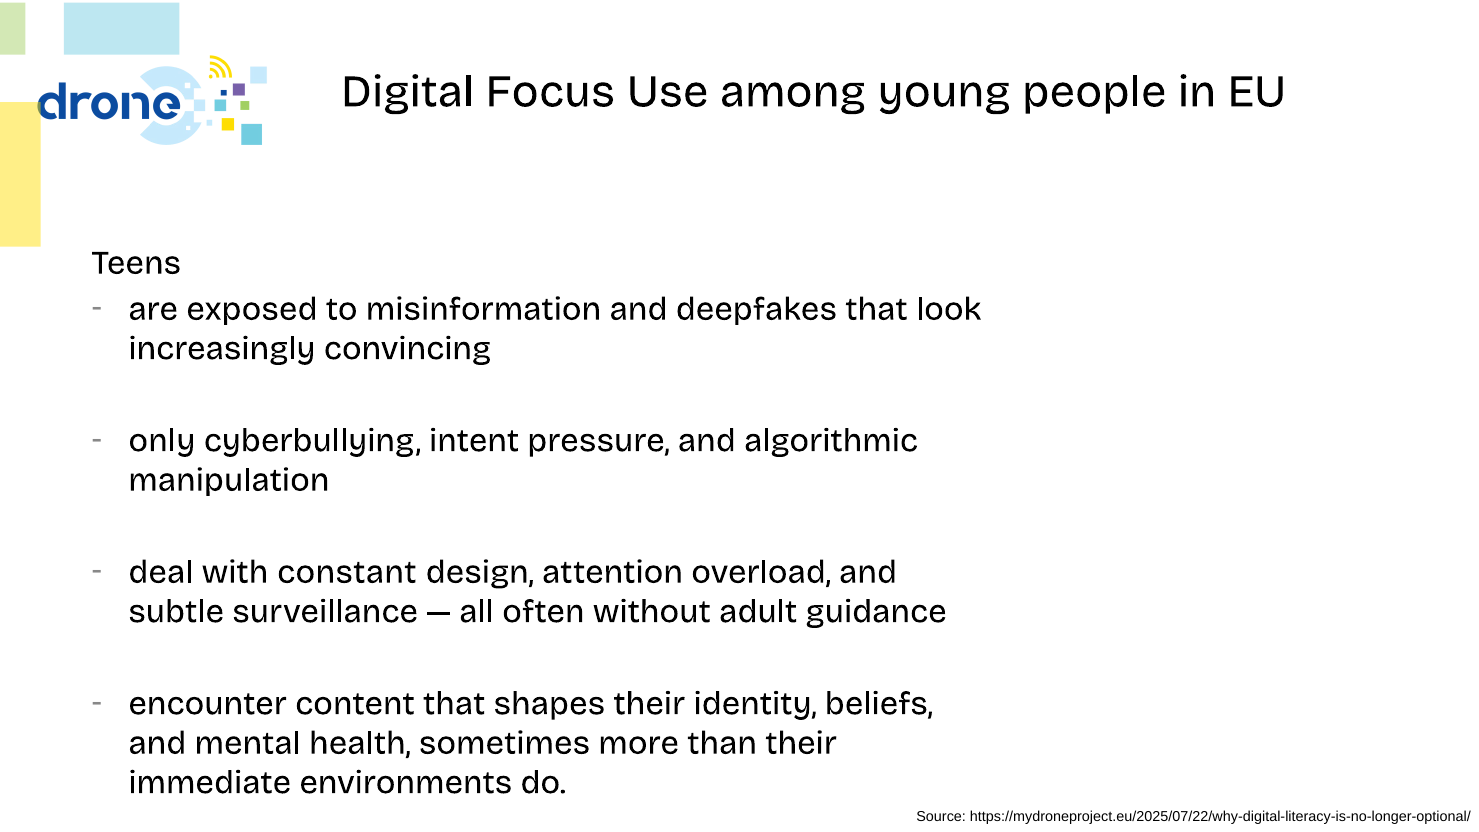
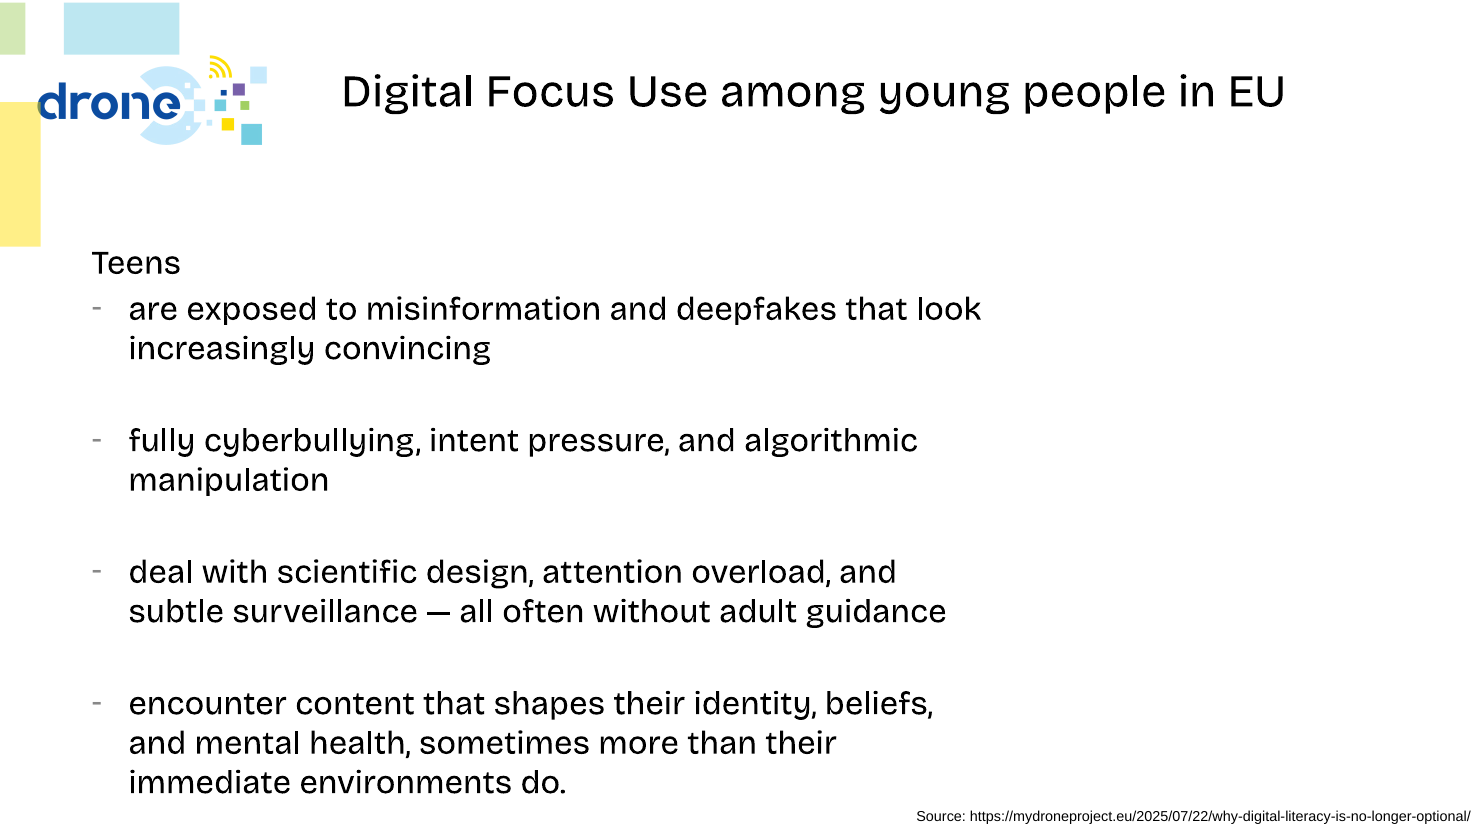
only: only -> fully
constant: constant -> scientific
